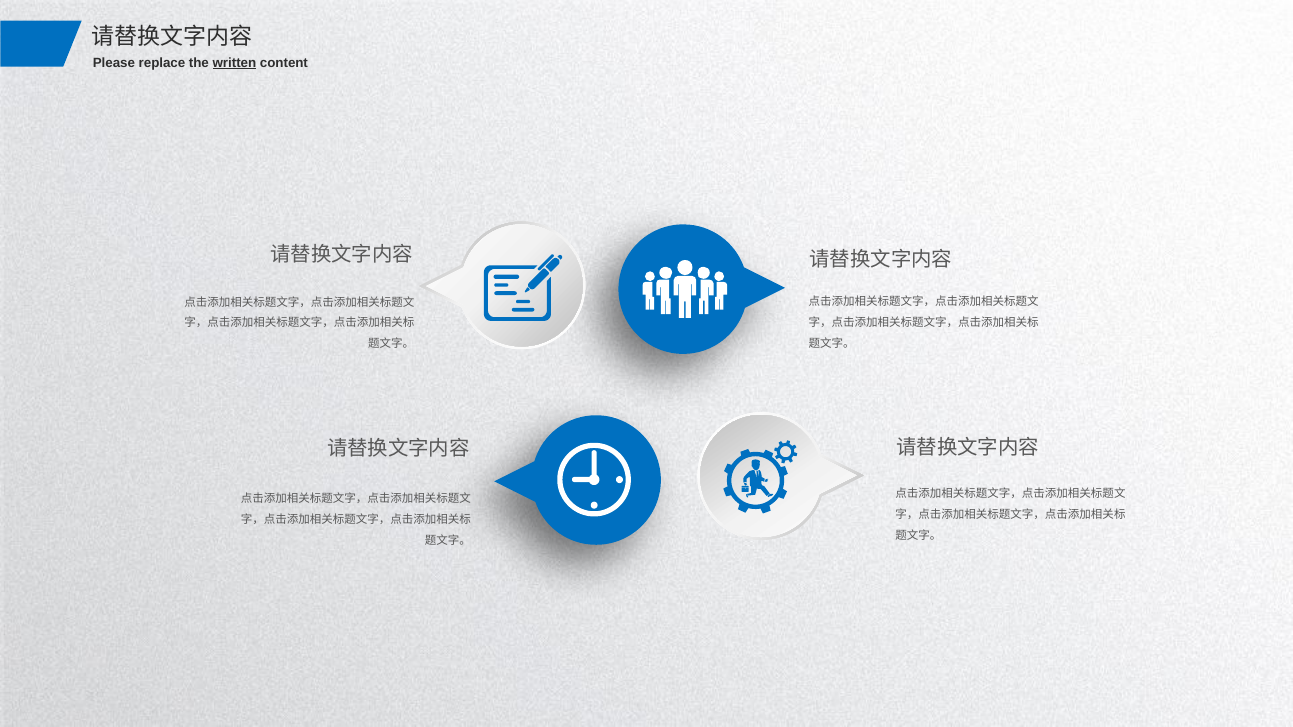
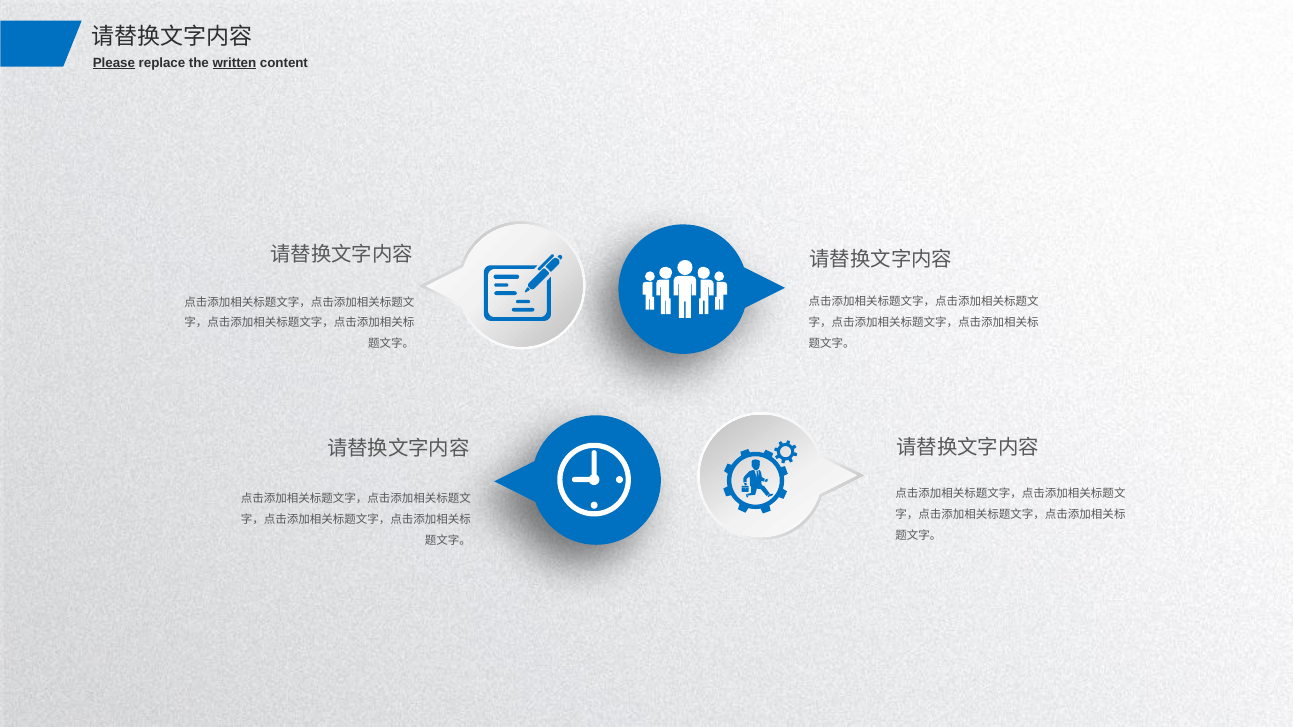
Please underline: none -> present
